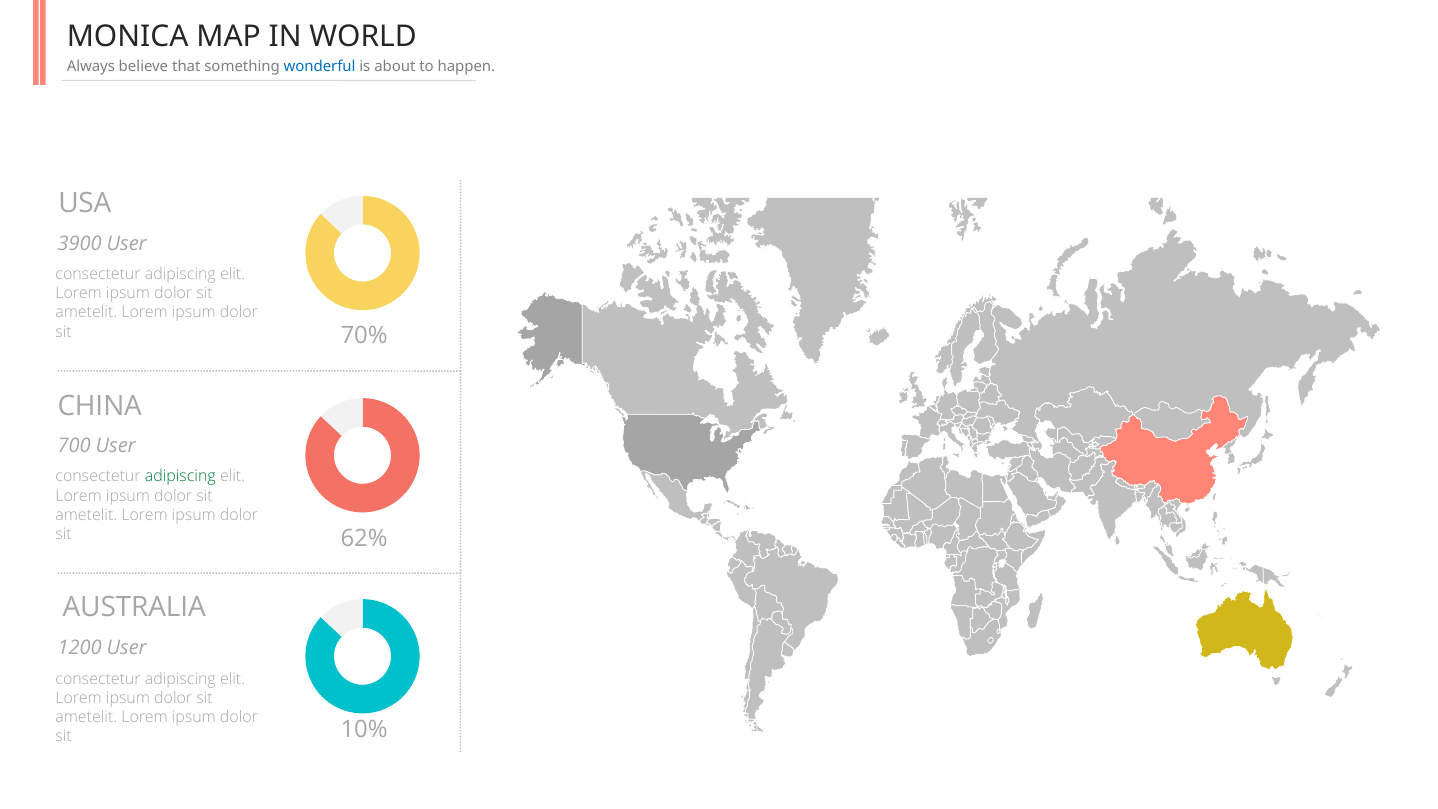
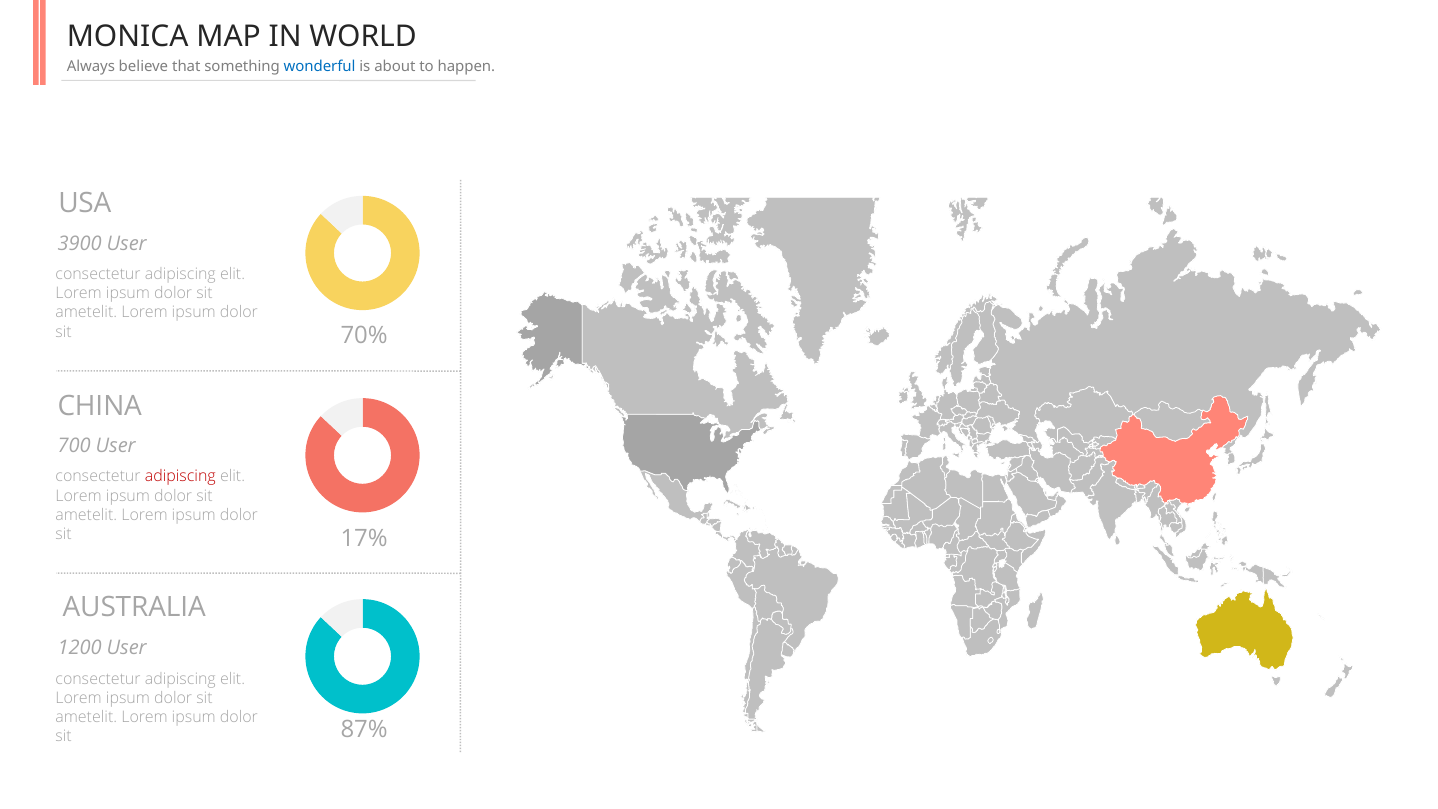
adipiscing at (180, 477) colour: green -> red
62%: 62% -> 17%
10%: 10% -> 87%
